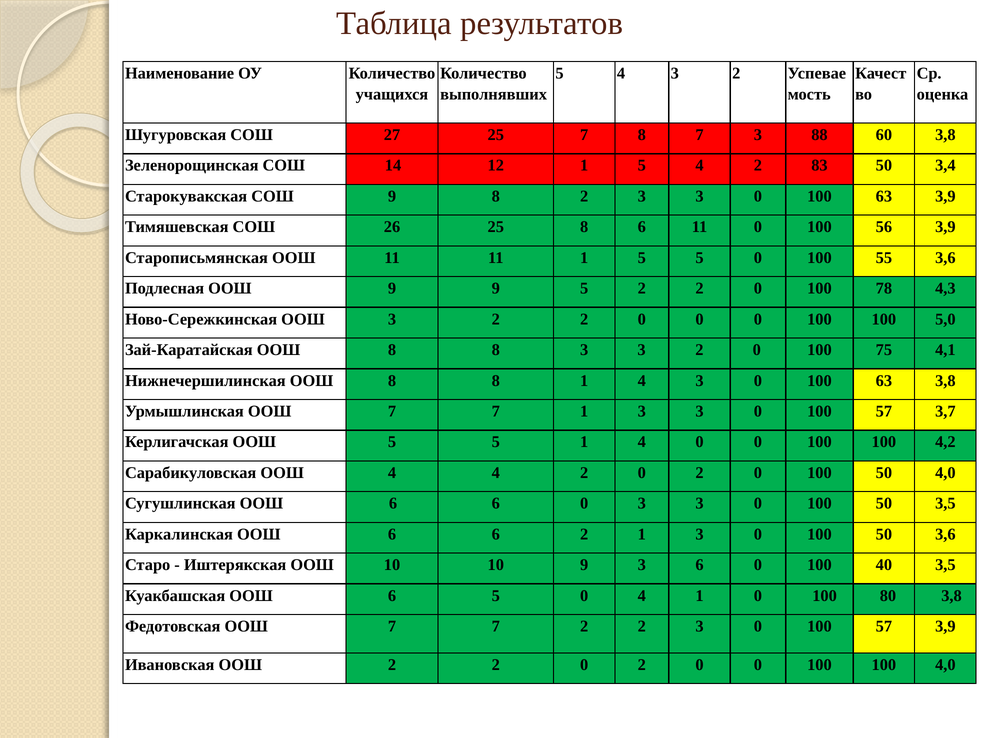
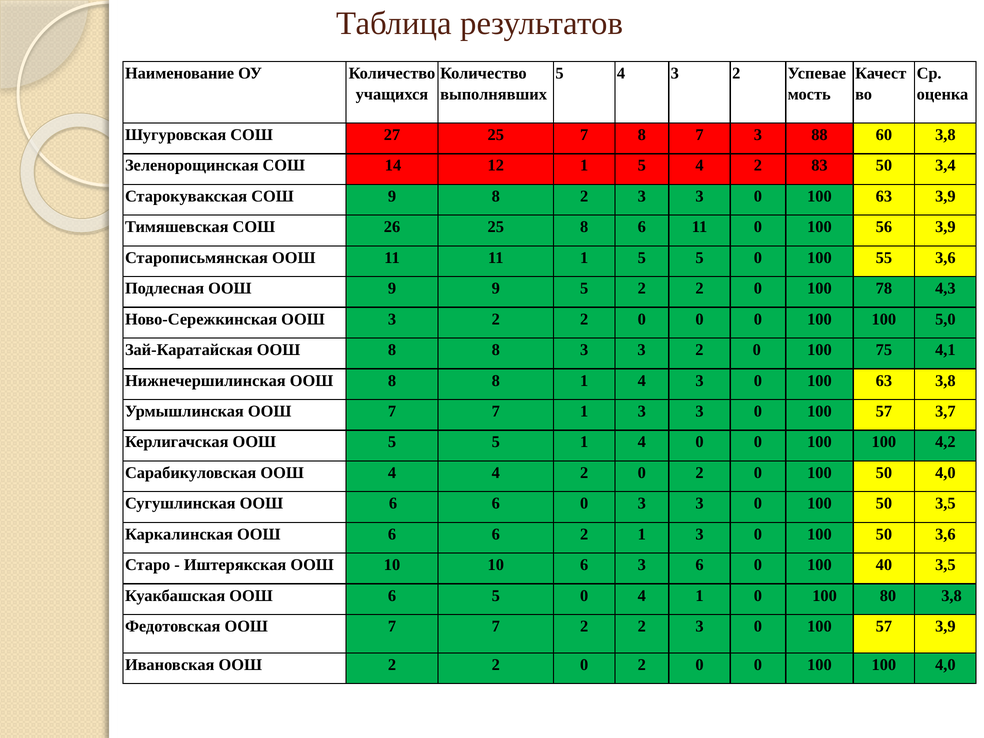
10 9: 9 -> 6
